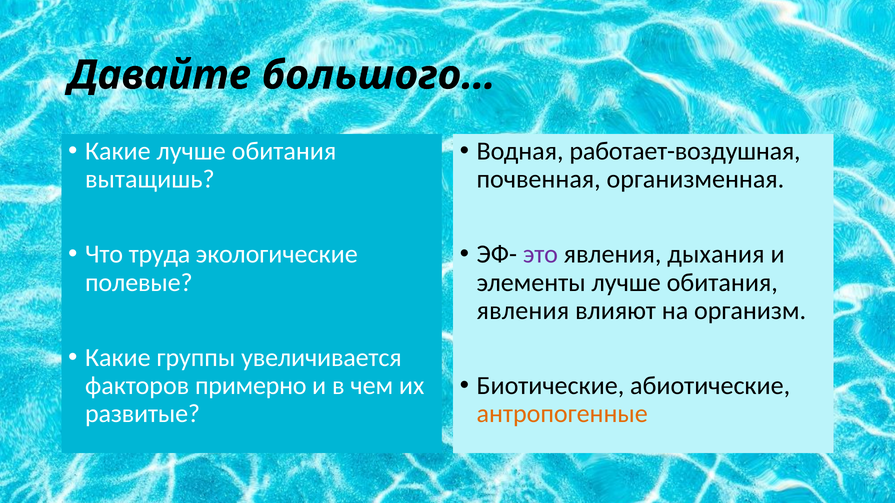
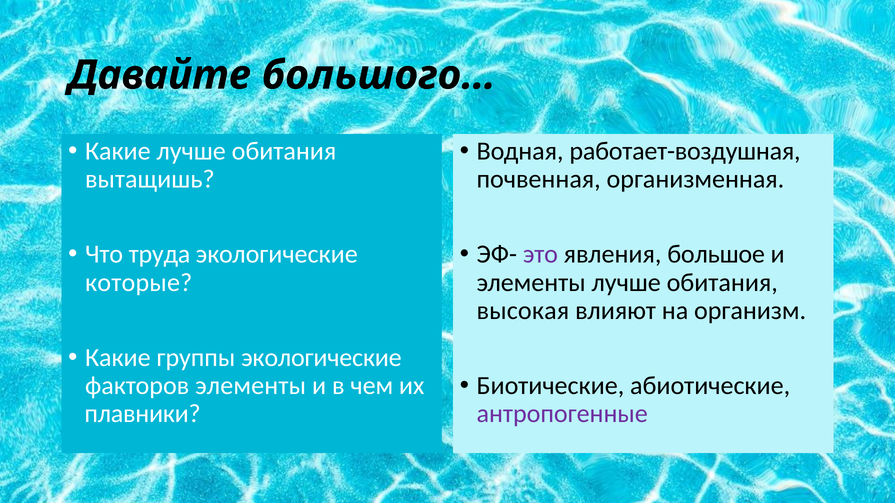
дыхания: дыхания -> большое
полевые: полевые -> которые
явления at (523, 311): явления -> высокая
группы увеличивается: увеличивается -> экологические
факторов примерно: примерно -> элементы
развитые: развитые -> плавники
антропогенные colour: orange -> purple
